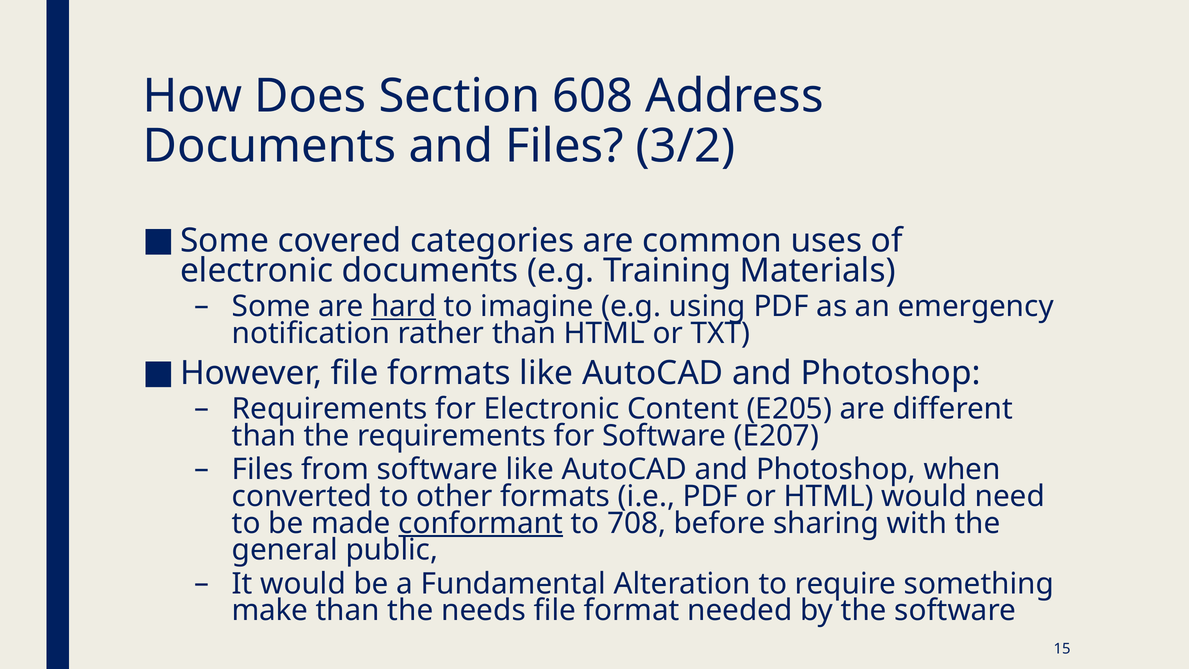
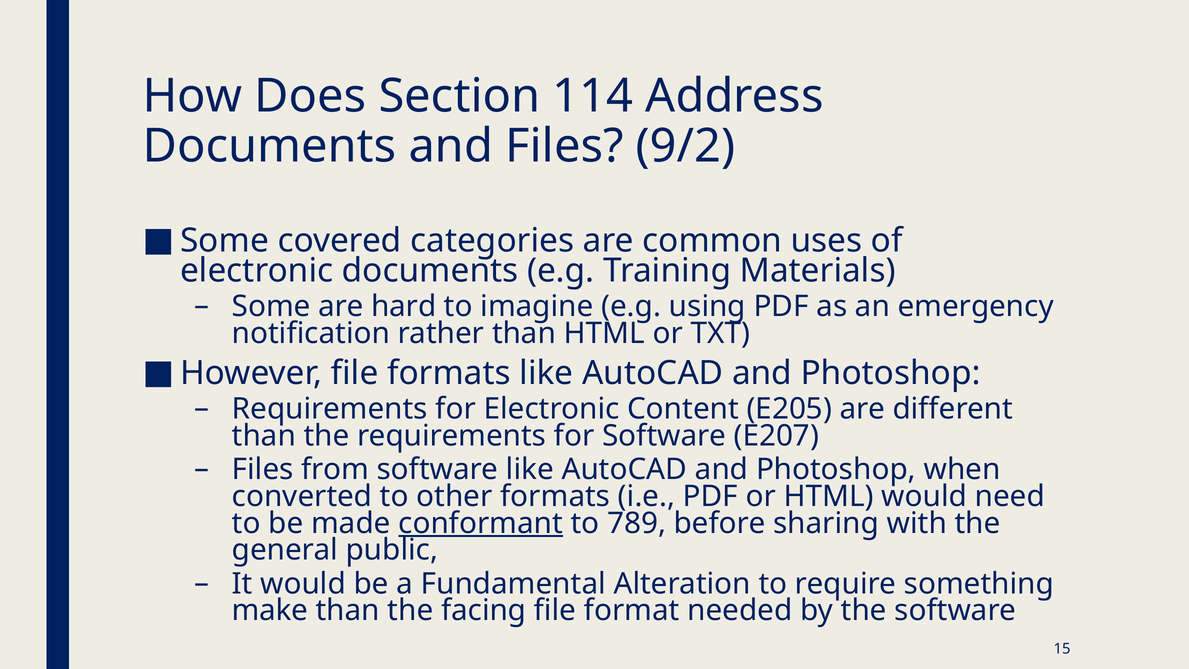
608: 608 -> 114
3/2: 3/2 -> 9/2
hard underline: present -> none
708: 708 -> 789
needs: needs -> facing
